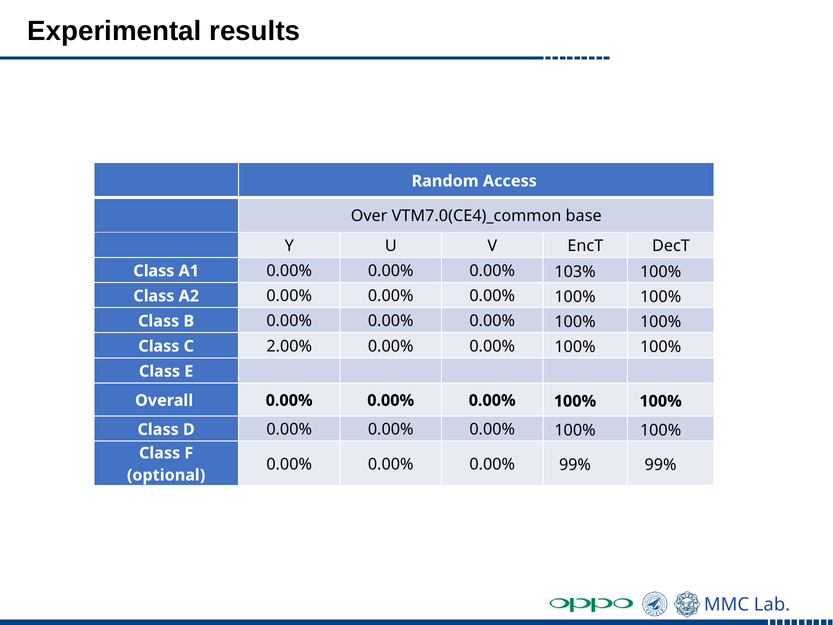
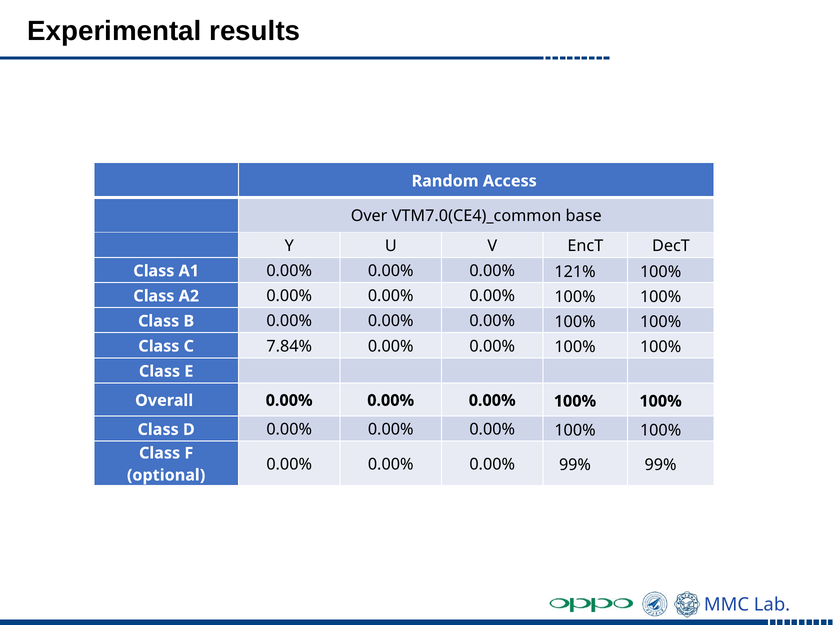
103%: 103% -> 121%
2.00%: 2.00% -> 7.84%
